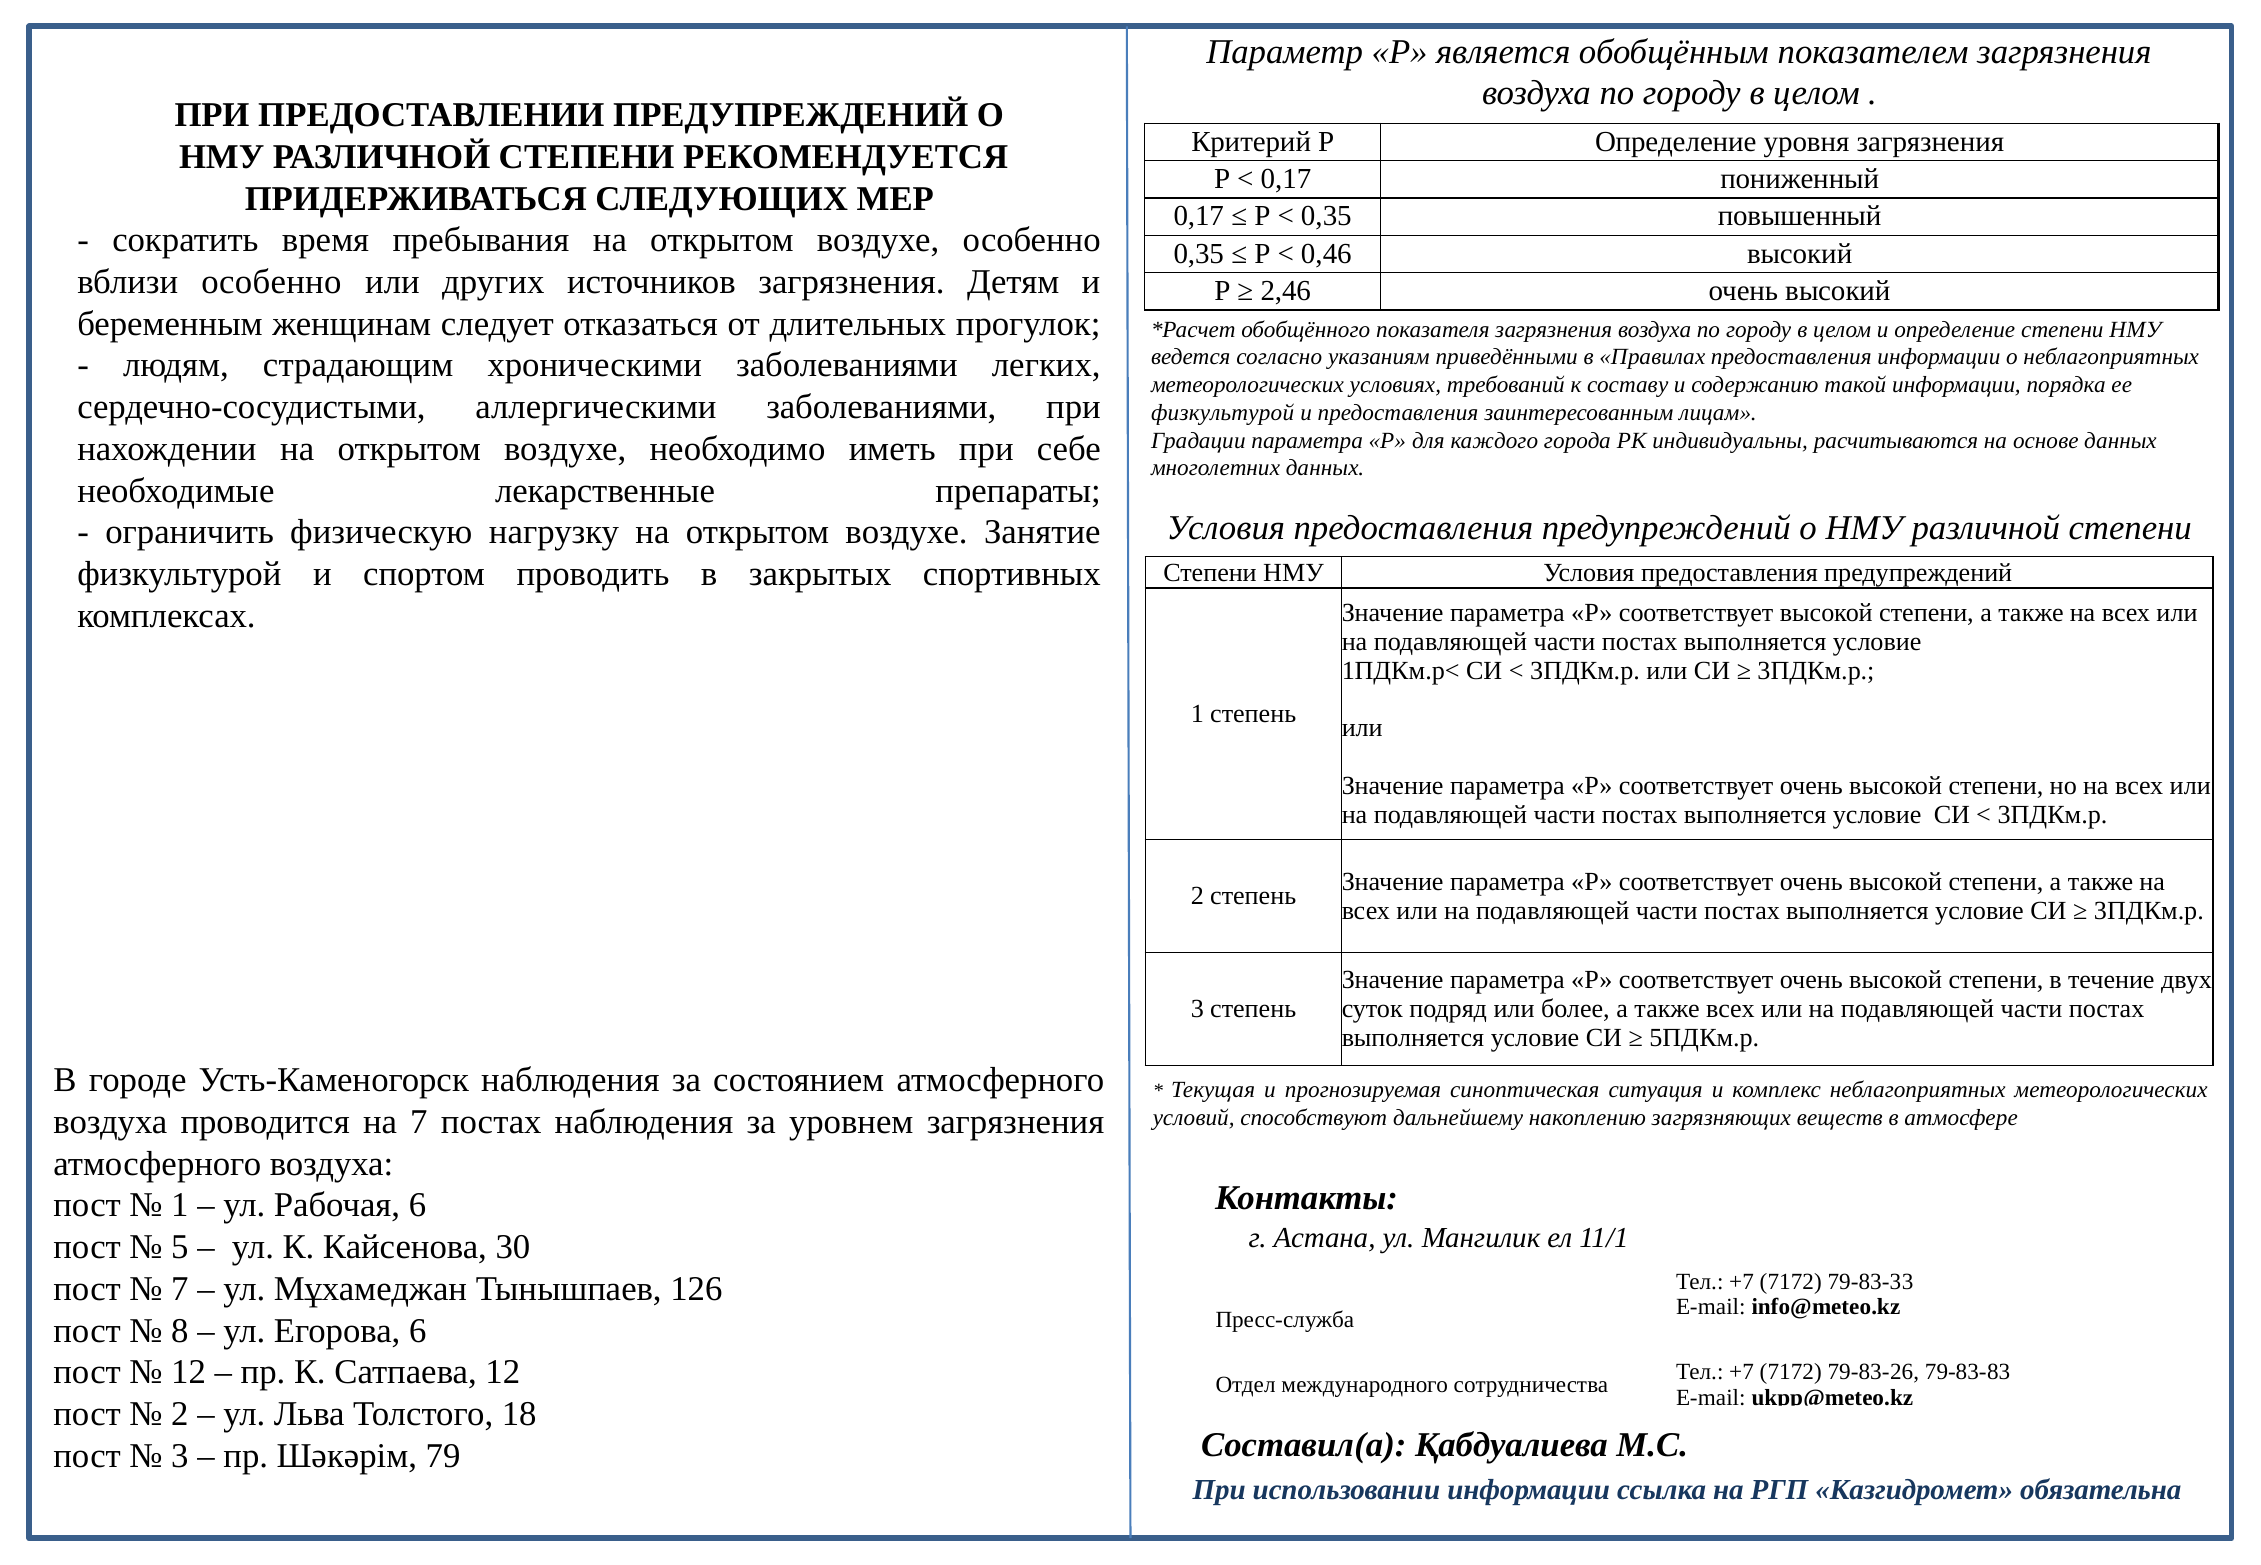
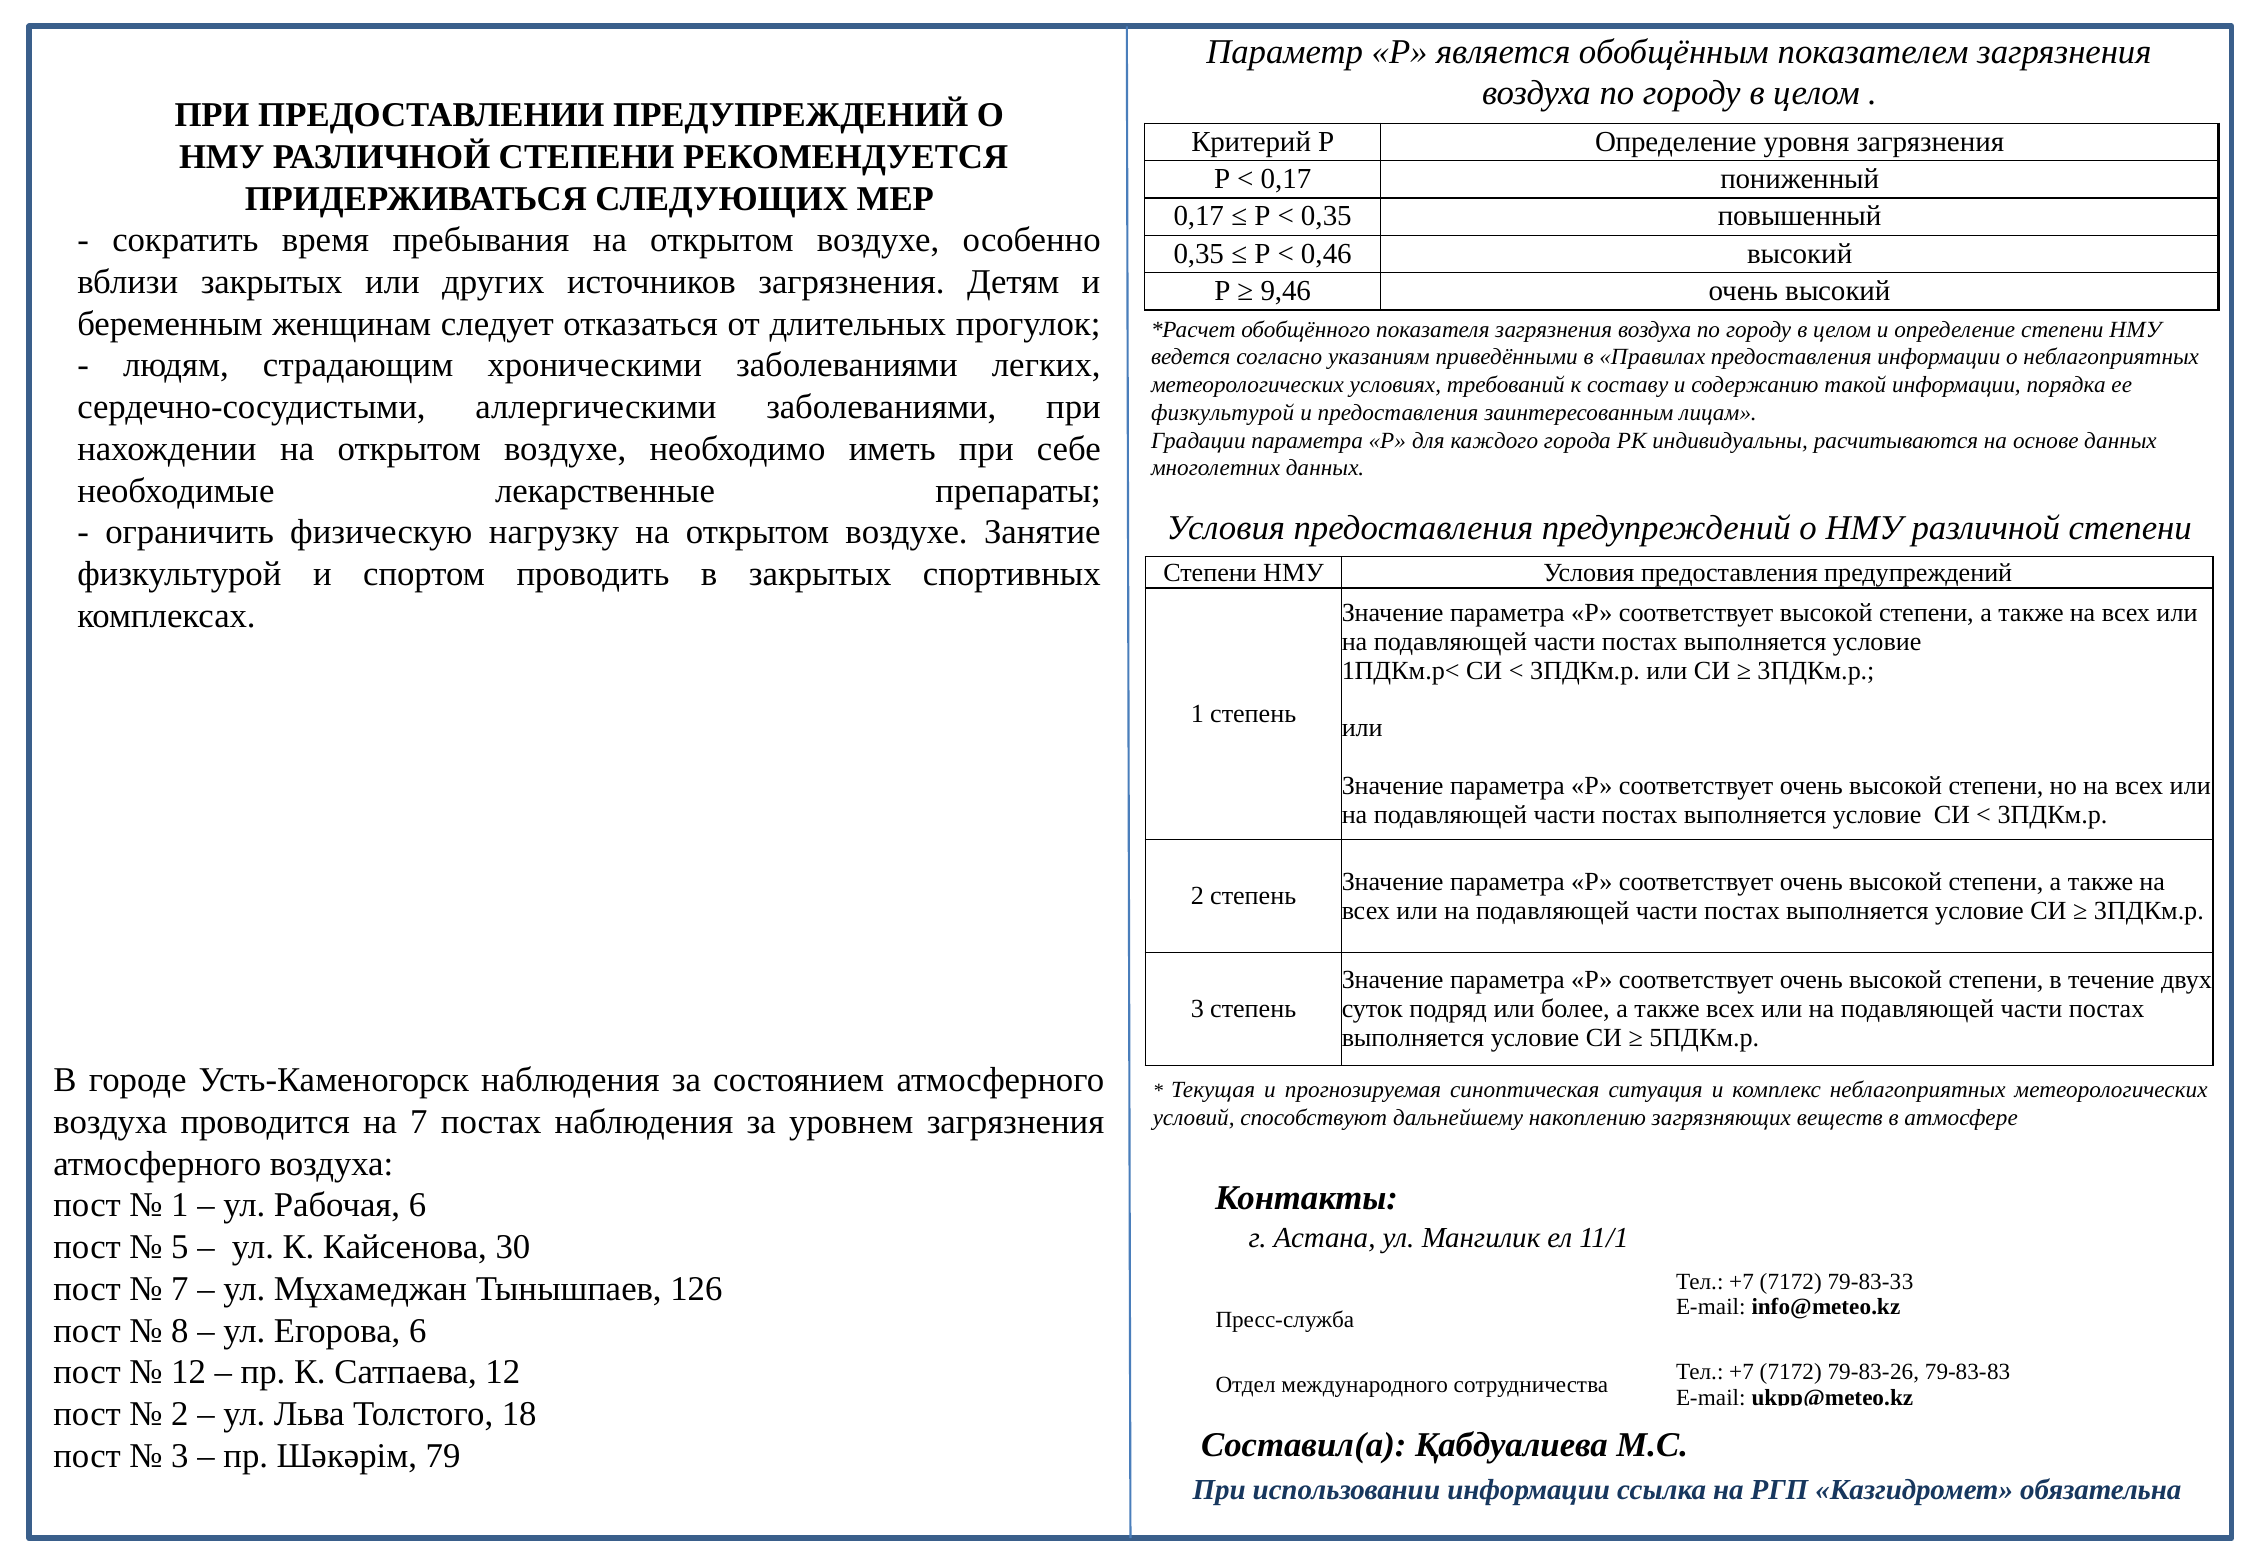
вблизи особенно: особенно -> закрытых
2,46: 2,46 -> 9,46
